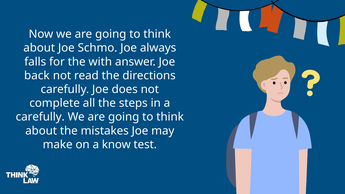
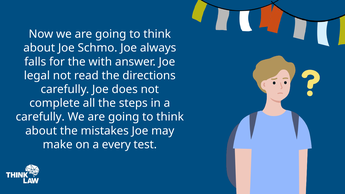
back: back -> legal
know: know -> every
